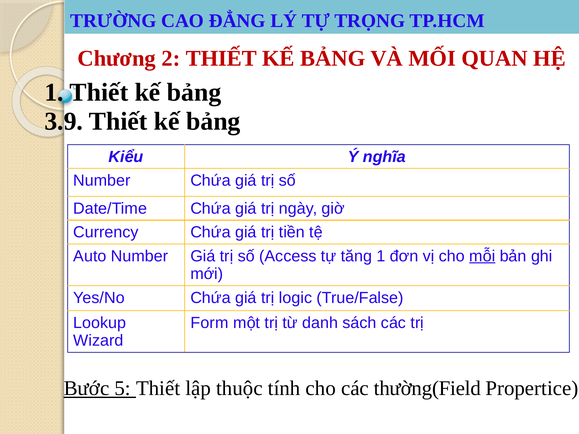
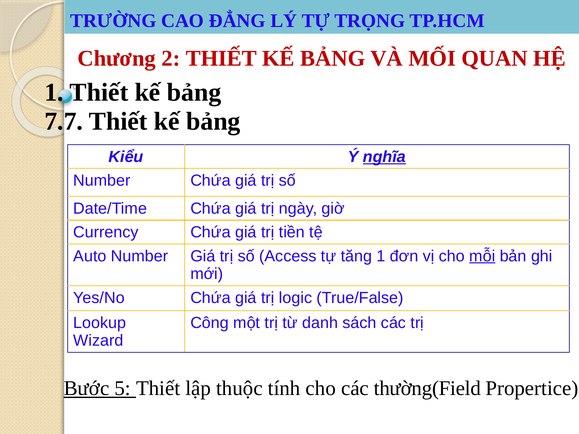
3.9: 3.9 -> 7.7
nghĩa underline: none -> present
Form: Form -> Công
